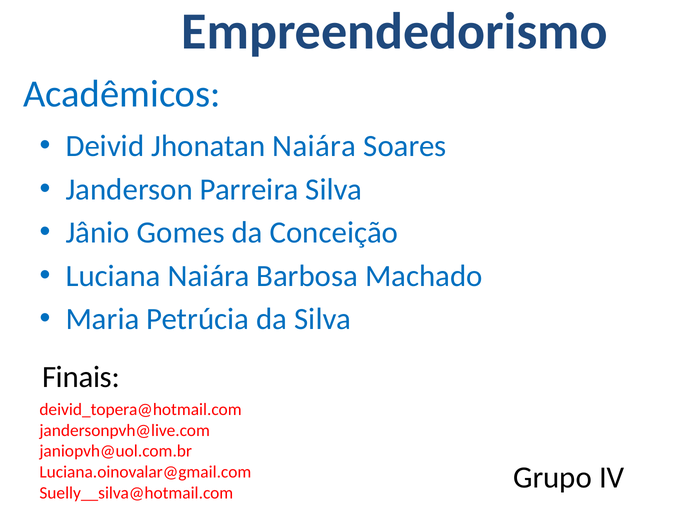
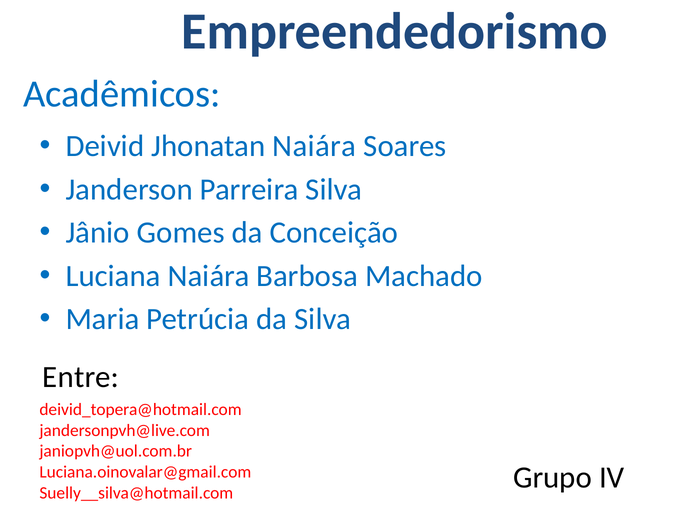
Finais: Finais -> Entre
